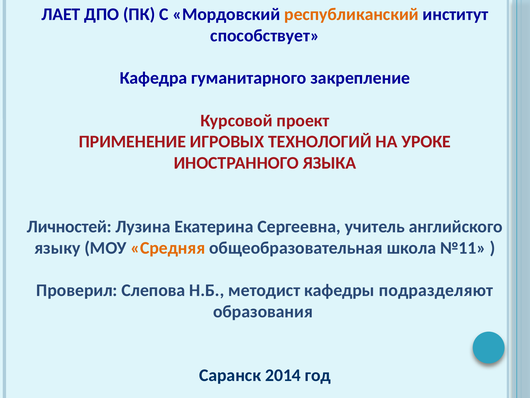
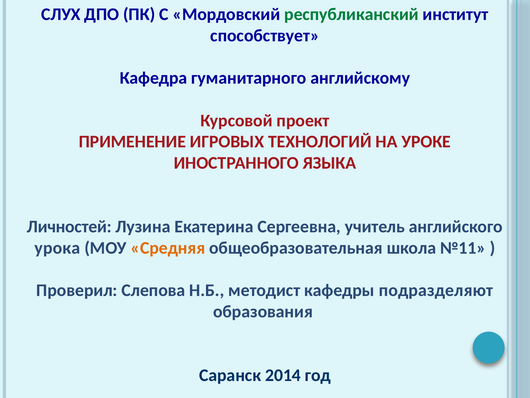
ЛАЕТ: ЛАЕТ -> СЛУХ
республиканский colour: orange -> green
закрепление: закрепление -> английскому
языку: языку -> урока
